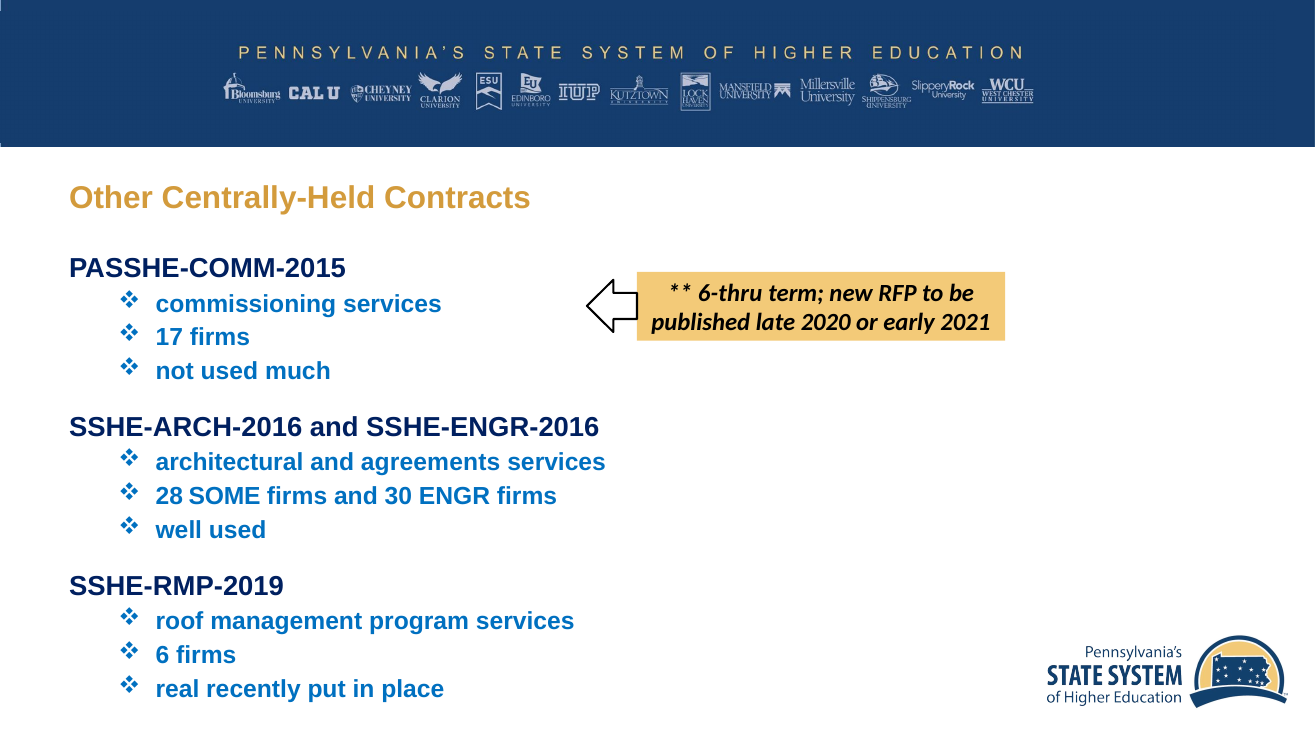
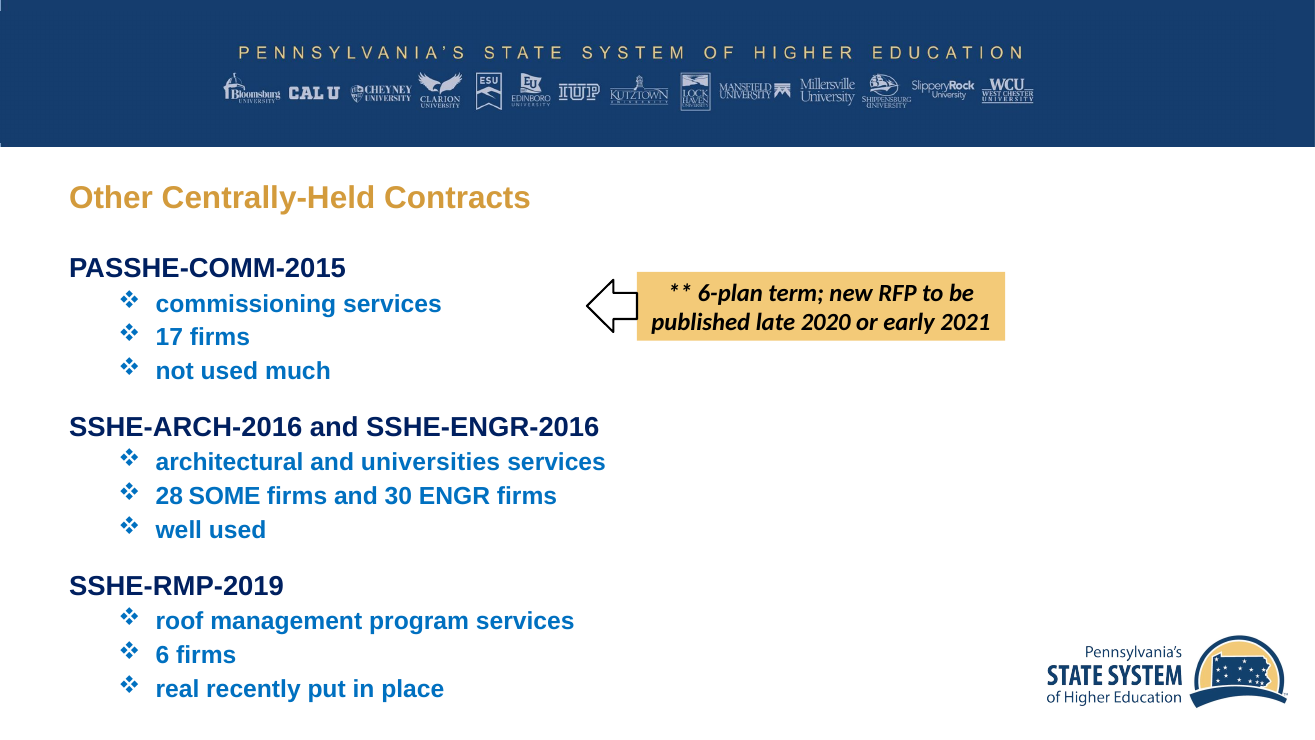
6-thru: 6-thru -> 6-plan
agreements: agreements -> universities
